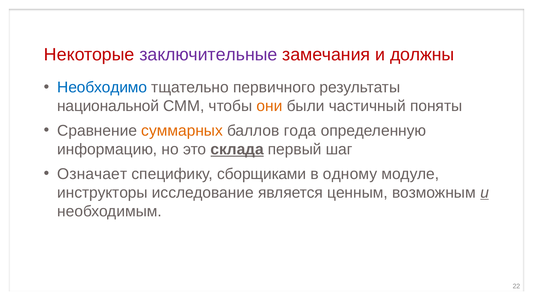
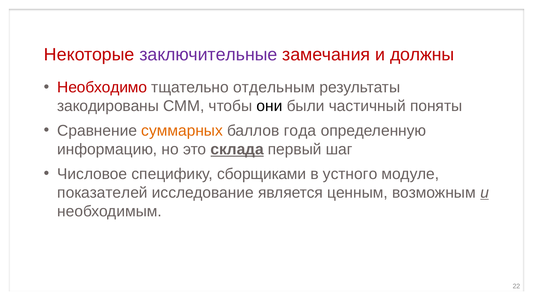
Необходимо colour: blue -> red
первичного: первичного -> отдельным
национальной: национальной -> закодированы
они colour: orange -> black
Означает: Означает -> Числовое
одному: одному -> устного
инструкторы: инструкторы -> показателей
